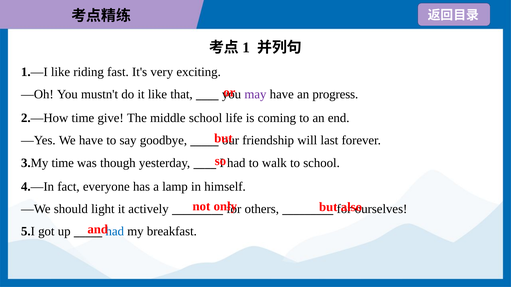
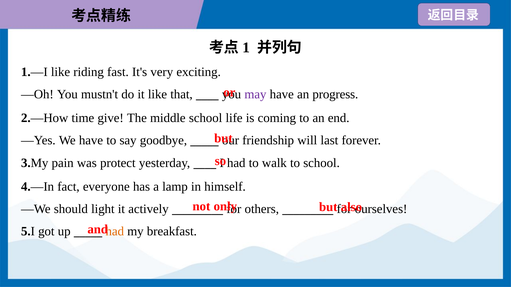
3.My time: time -> pain
though: though -> protect
had at (115, 232) colour: blue -> orange
